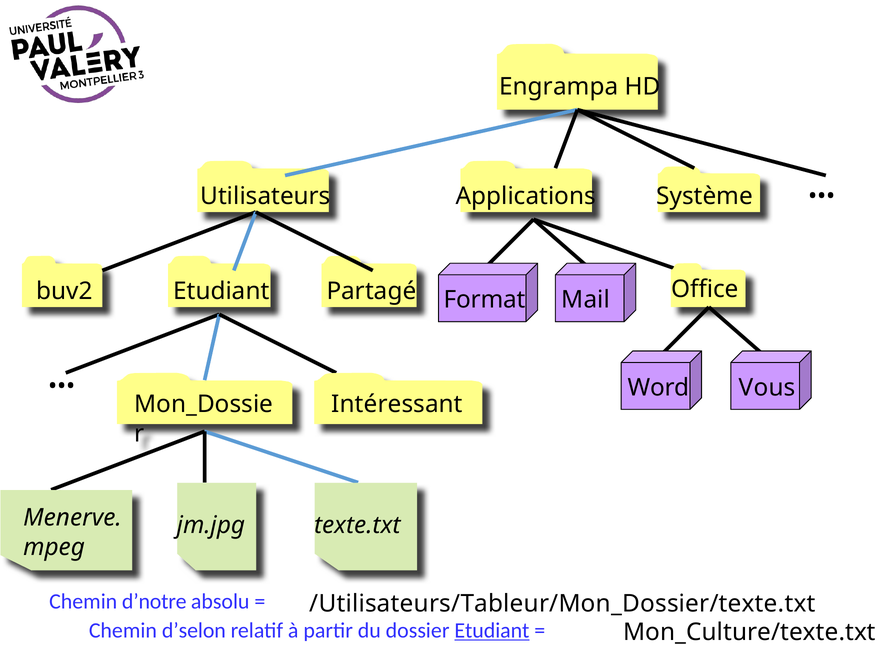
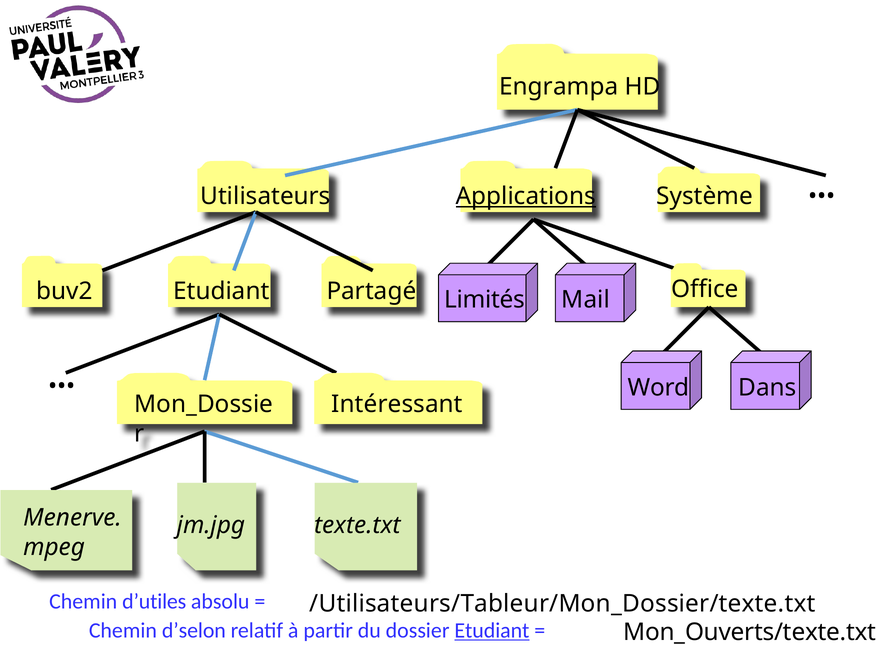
Applications underline: none -> present
Format: Format -> Limités
Vous: Vous -> Dans
d’notre: d’notre -> d’utiles
Mon_Culture/texte.txt: Mon_Culture/texte.txt -> Mon_Ouverts/texte.txt
